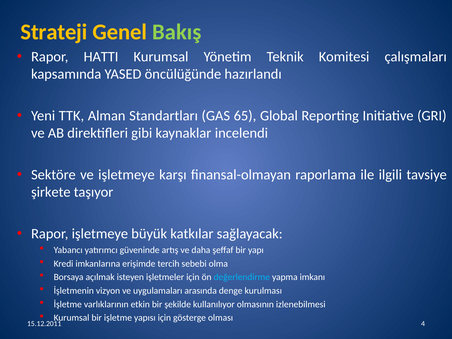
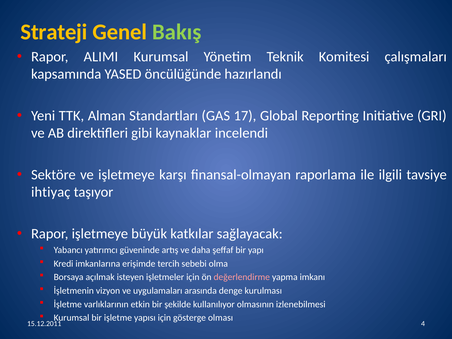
HATTI: HATTI -> ALIMI
65: 65 -> 17
şirkete: şirkete -> ihtiyaç
değerlendirme colour: light blue -> pink
